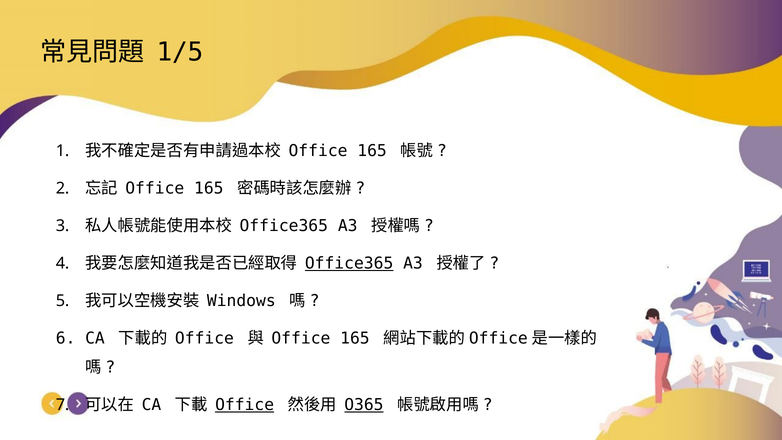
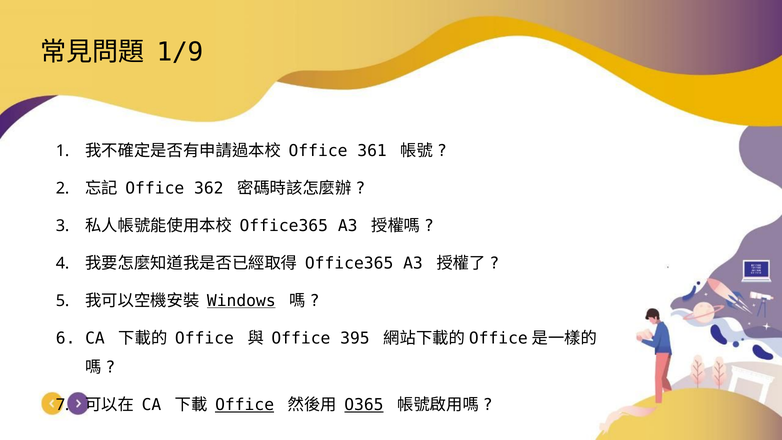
1/5: 1/5 -> 1/9
165 at (372, 151): 165 -> 361
165 at (209, 188): 165 -> 362
Office365 at (349, 263) underline: present -> none
Windows underline: none -> present
165 at (355, 338): 165 -> 395
